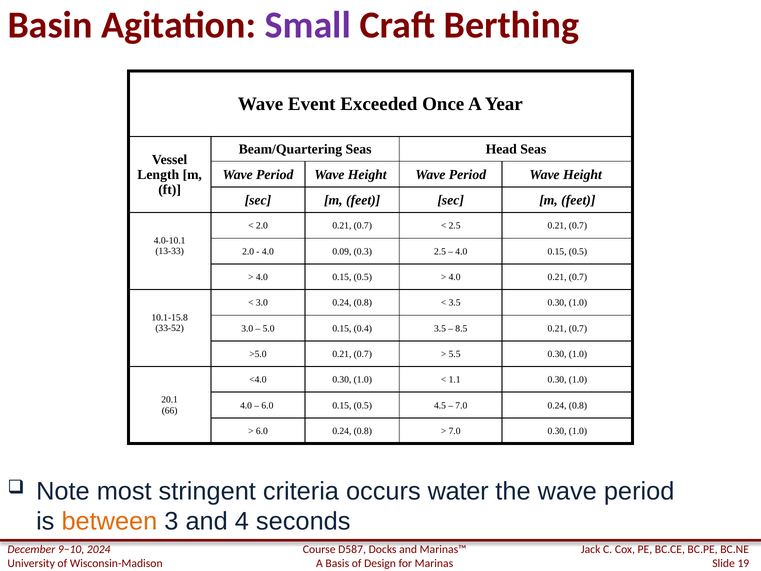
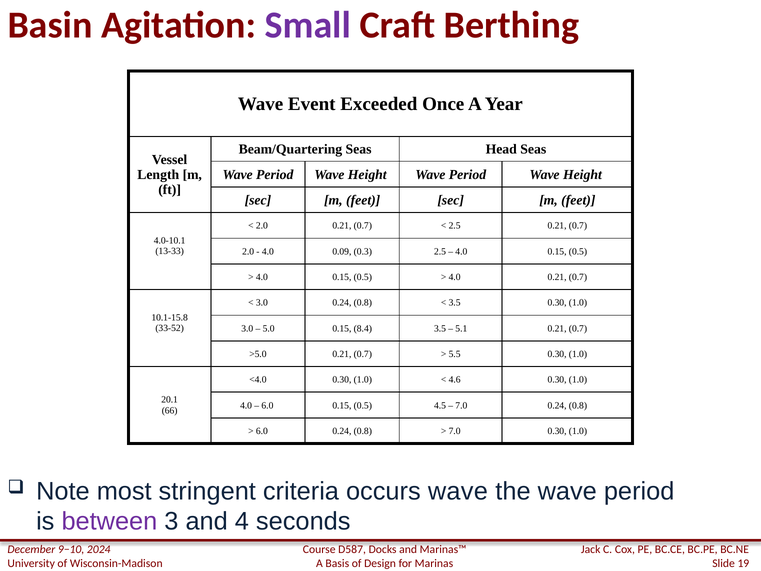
0.4: 0.4 -> 8.4
8.5: 8.5 -> 5.1
1.1: 1.1 -> 4.6
occurs water: water -> wave
between colour: orange -> purple
